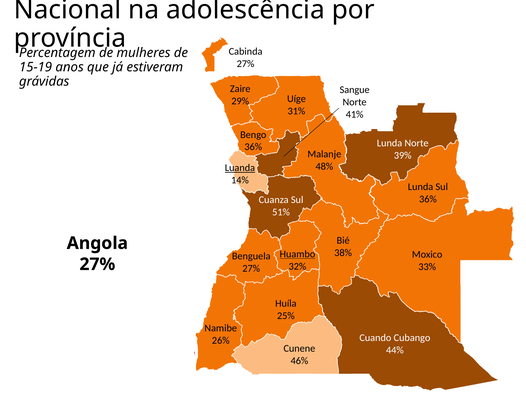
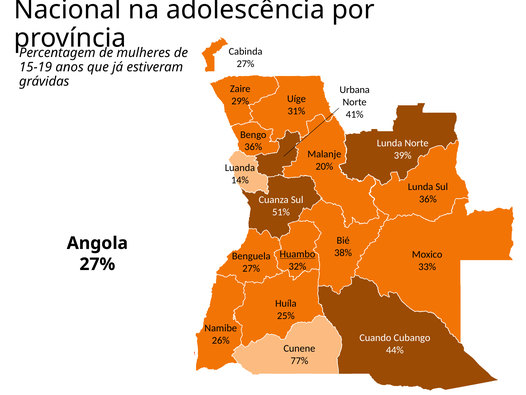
Sangue: Sangue -> Urbana
48%: 48% -> 20%
Luanda underline: present -> none
46%: 46% -> 77%
